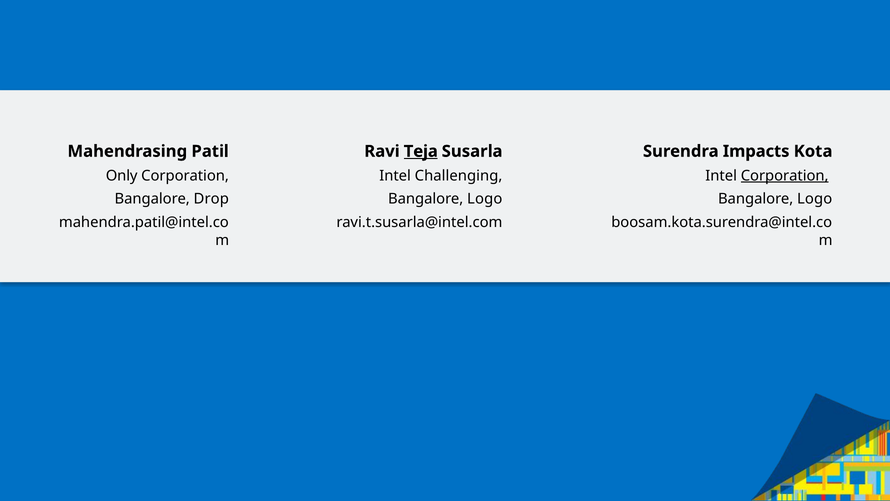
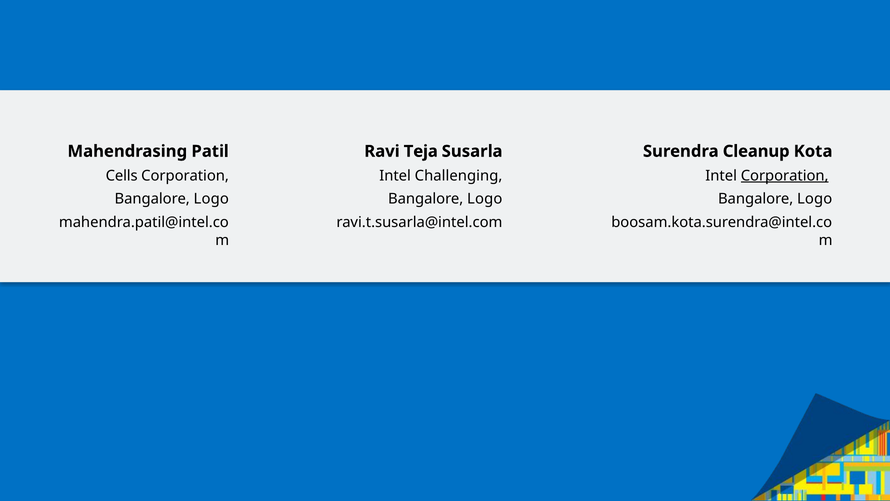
Impacts: Impacts -> Cleanup
Teja underline: present -> none
Only: Only -> Cells
Drop at (211, 199): Drop -> Logo
